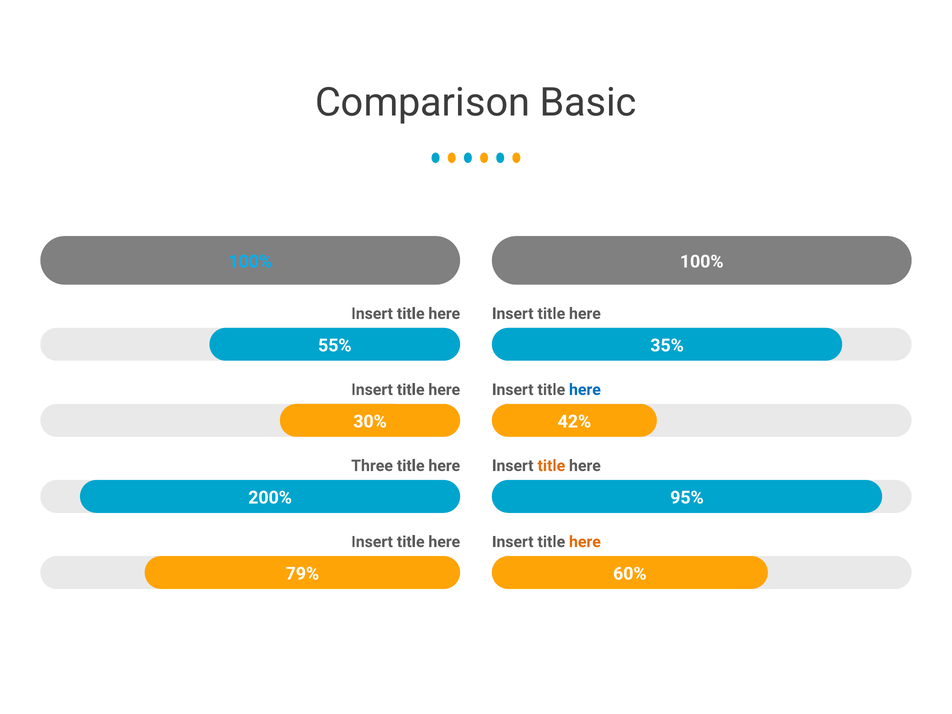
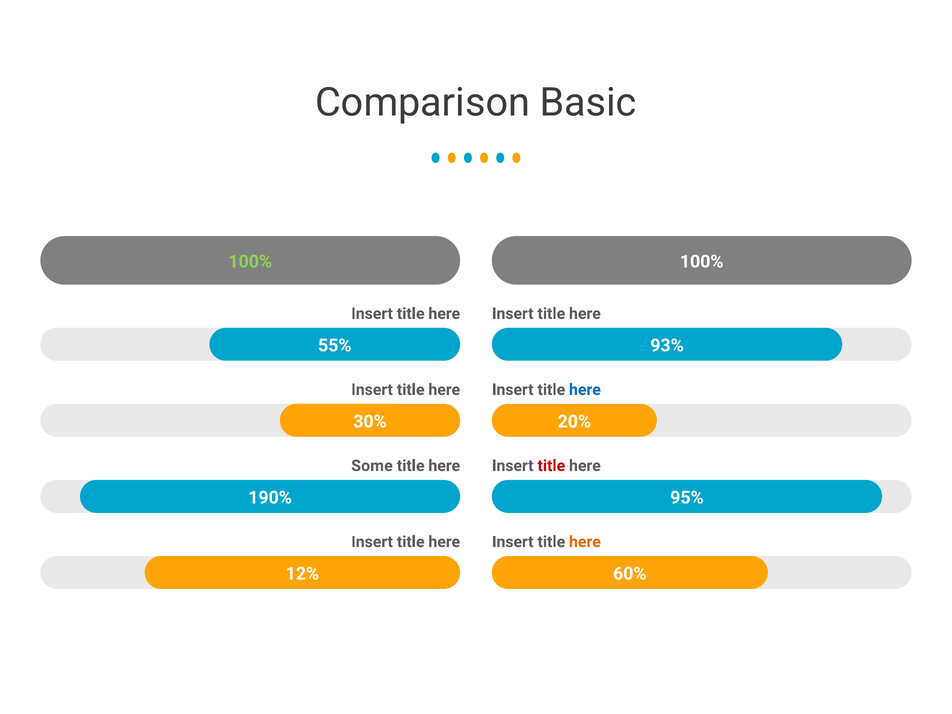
100% at (250, 262) colour: light blue -> light green
35%: 35% -> 93%
42%: 42% -> 20%
Three: Three -> Some
title at (551, 466) colour: orange -> red
200%: 200% -> 190%
79%: 79% -> 12%
